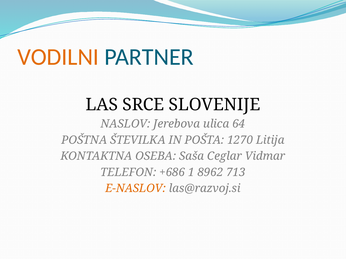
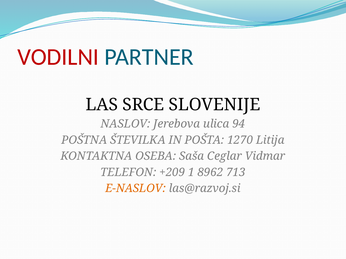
VODILNI colour: orange -> red
64: 64 -> 94
+686: +686 -> +209
